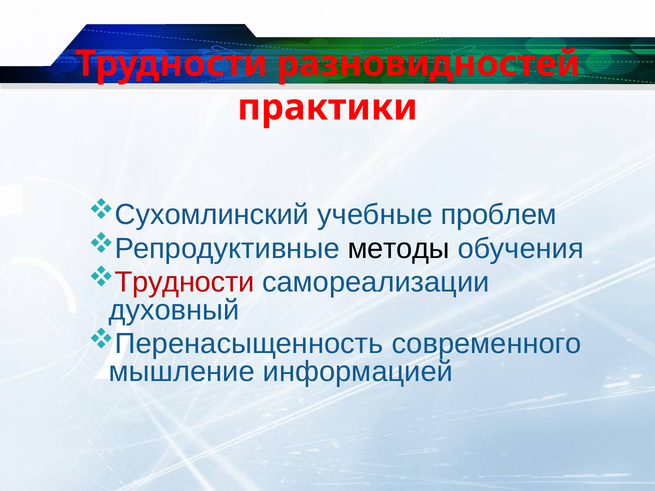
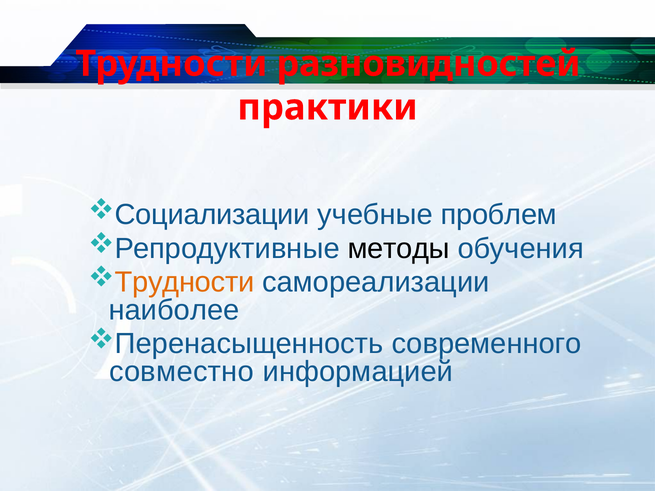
Сухомлинский: Сухомлинский -> Социализации
Трудности at (185, 282) colour: red -> orange
духовный: духовный -> наиболее
мышление: мышление -> совместно
